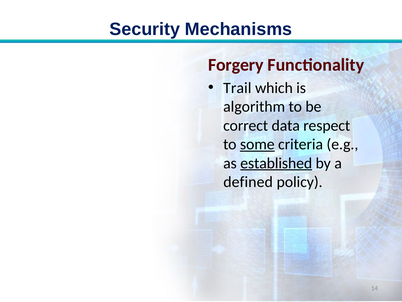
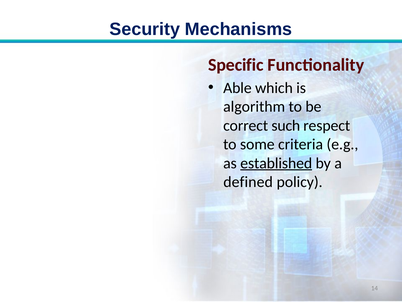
Forgery: Forgery -> Specific
Trail: Trail -> Able
data: data -> such
some underline: present -> none
